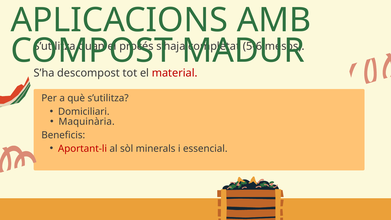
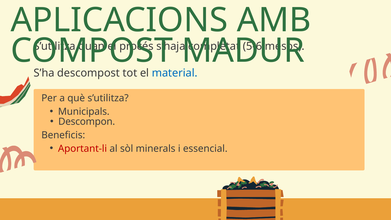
material colour: red -> blue
Domiciliari: Domiciliari -> Municipals
Maquinària: Maquinària -> Descompon
